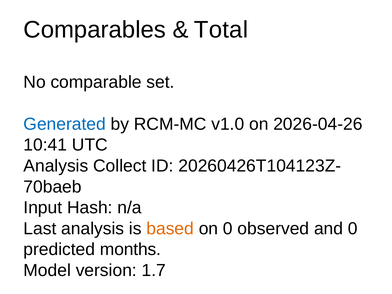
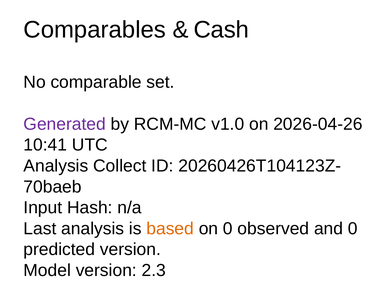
Total: Total -> Cash
Generated colour: blue -> purple
predicted months: months -> version
1.7: 1.7 -> 2.3
